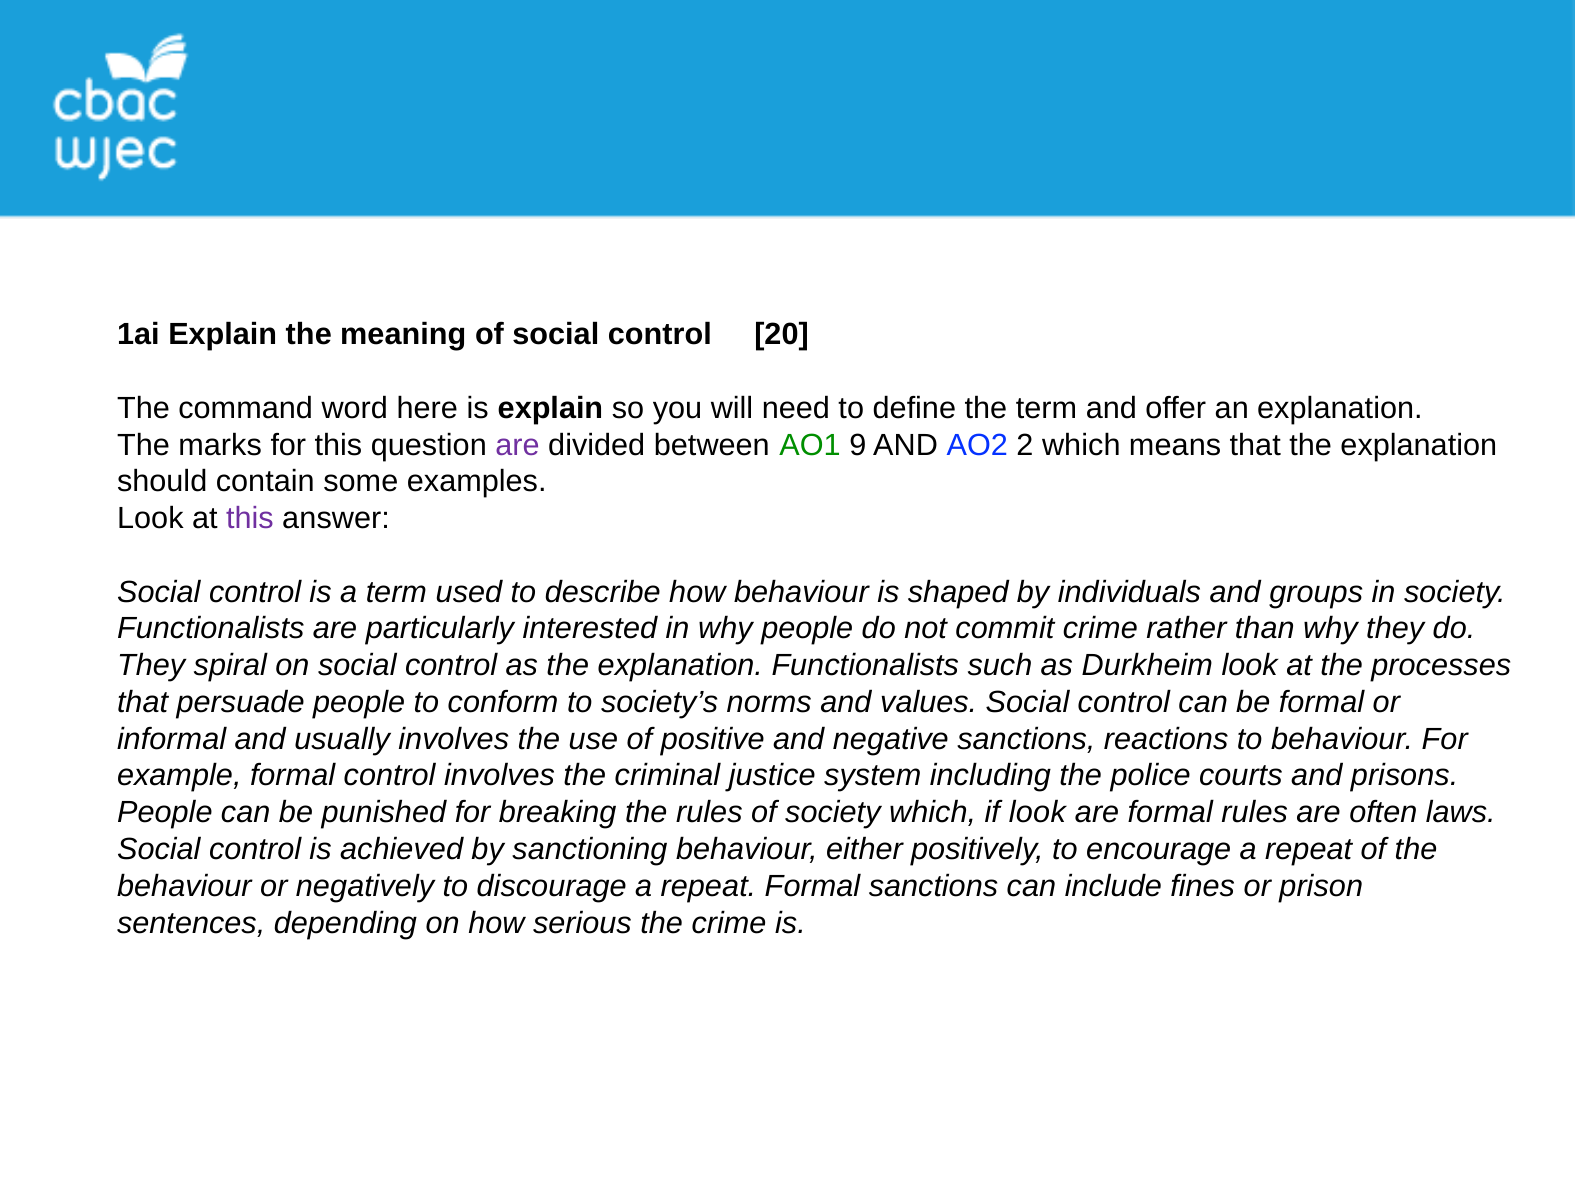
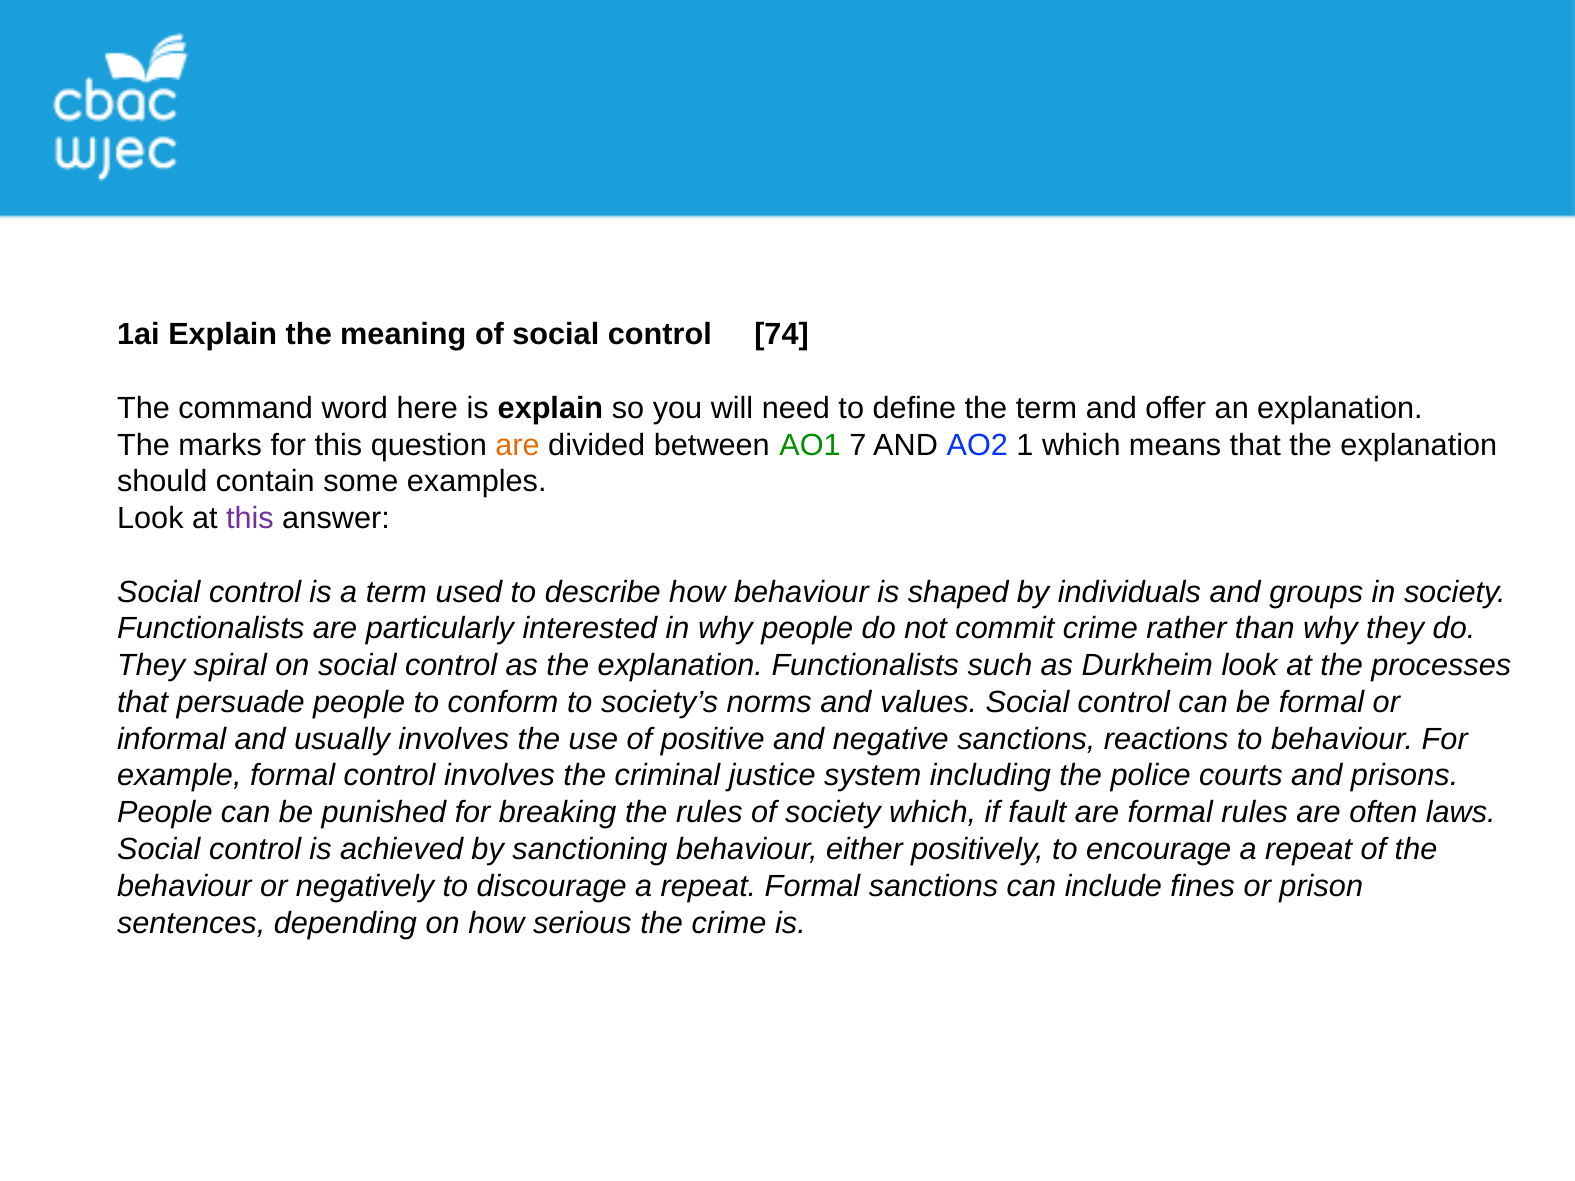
20: 20 -> 74
are at (517, 445) colour: purple -> orange
9: 9 -> 7
2: 2 -> 1
if look: look -> fault
